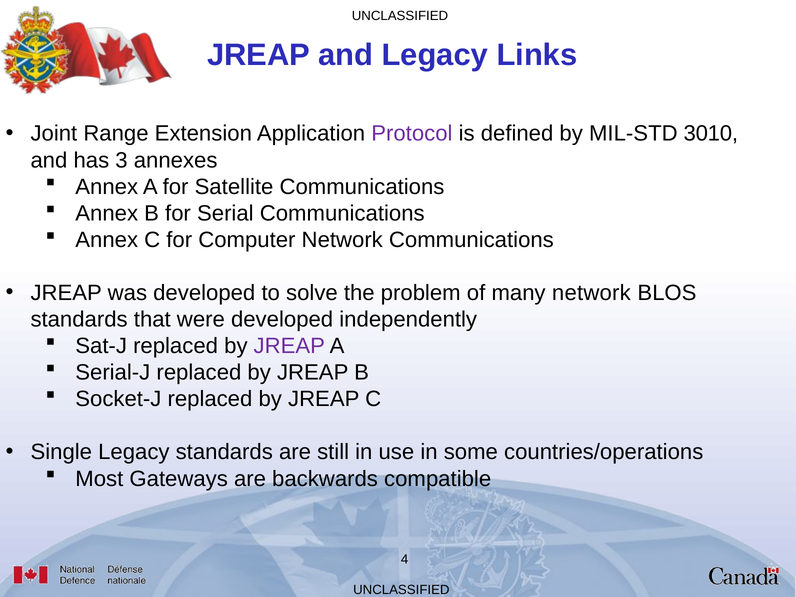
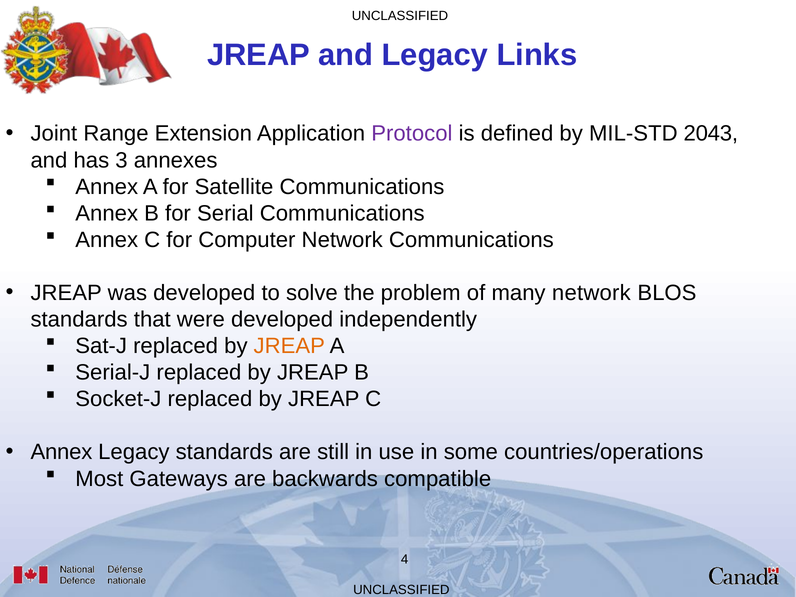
3010: 3010 -> 2043
JREAP at (289, 346) colour: purple -> orange
Single at (61, 452): Single -> Annex
